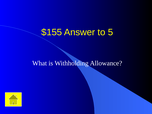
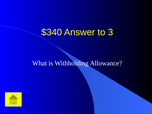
$155: $155 -> $340
5: 5 -> 3
